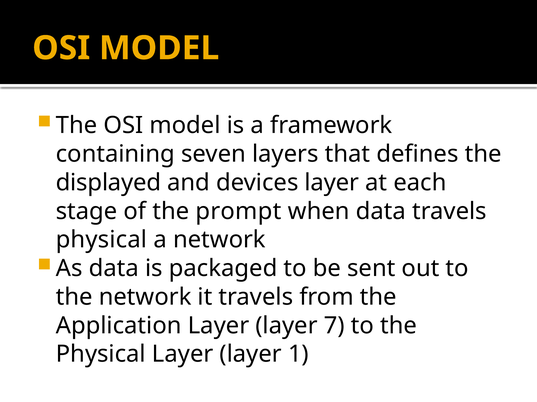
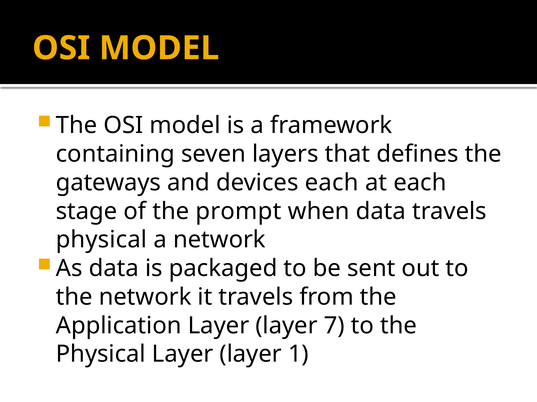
displayed: displayed -> gateways
devices layer: layer -> each
